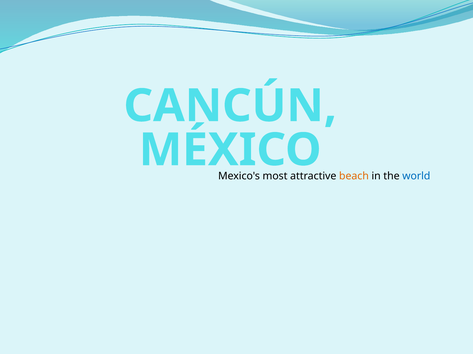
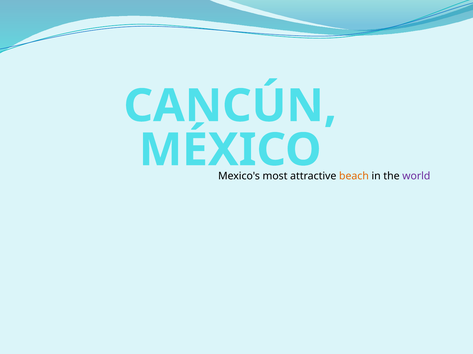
world colour: blue -> purple
